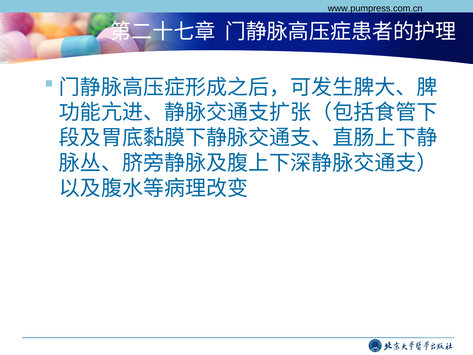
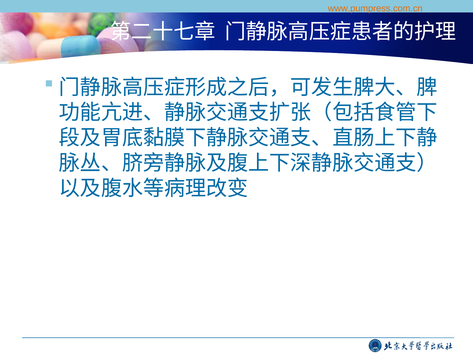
www.pumpress.com.cn colour: black -> orange
